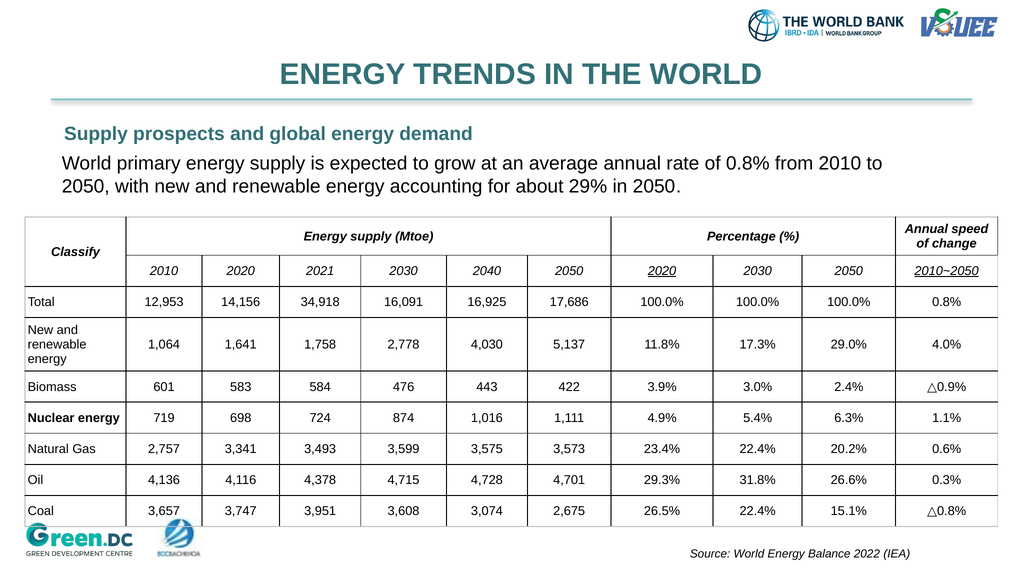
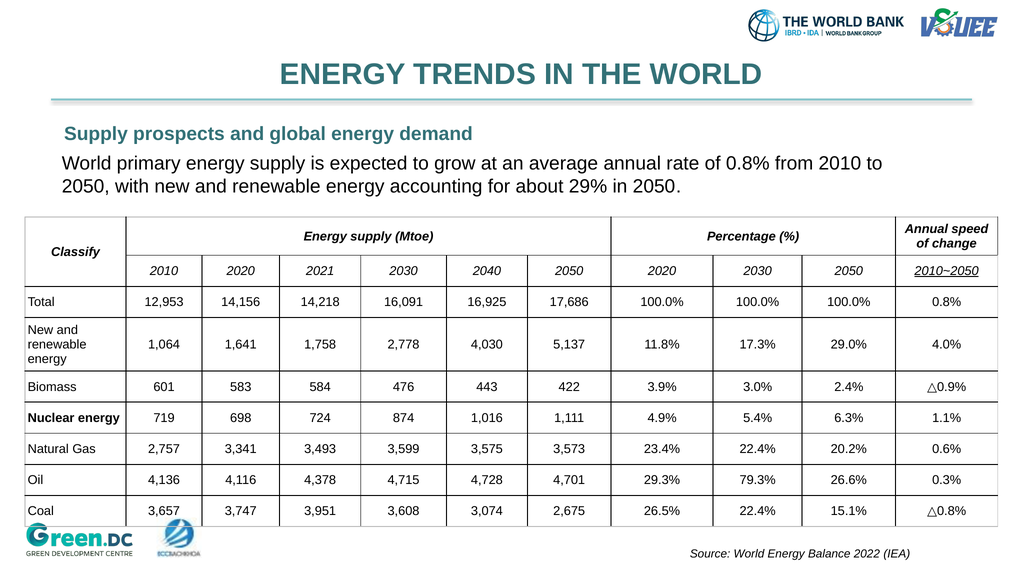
2020 at (662, 271) underline: present -> none
34,918: 34,918 -> 14,218
31.8%: 31.8% -> 79.3%
